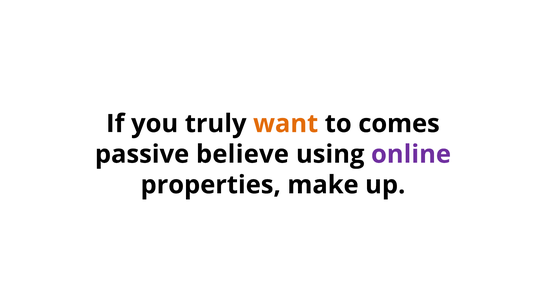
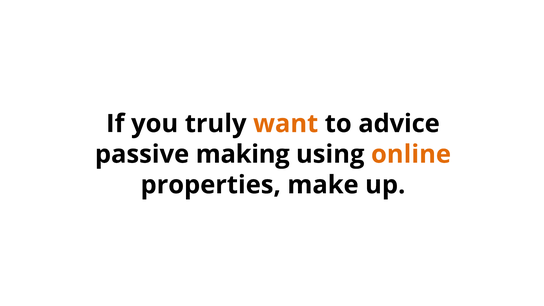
comes: comes -> advice
believe: believe -> making
online colour: purple -> orange
